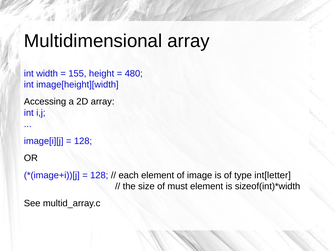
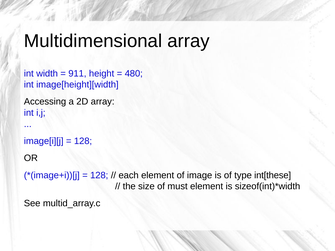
155: 155 -> 911
int[letter: int[letter -> int[these
